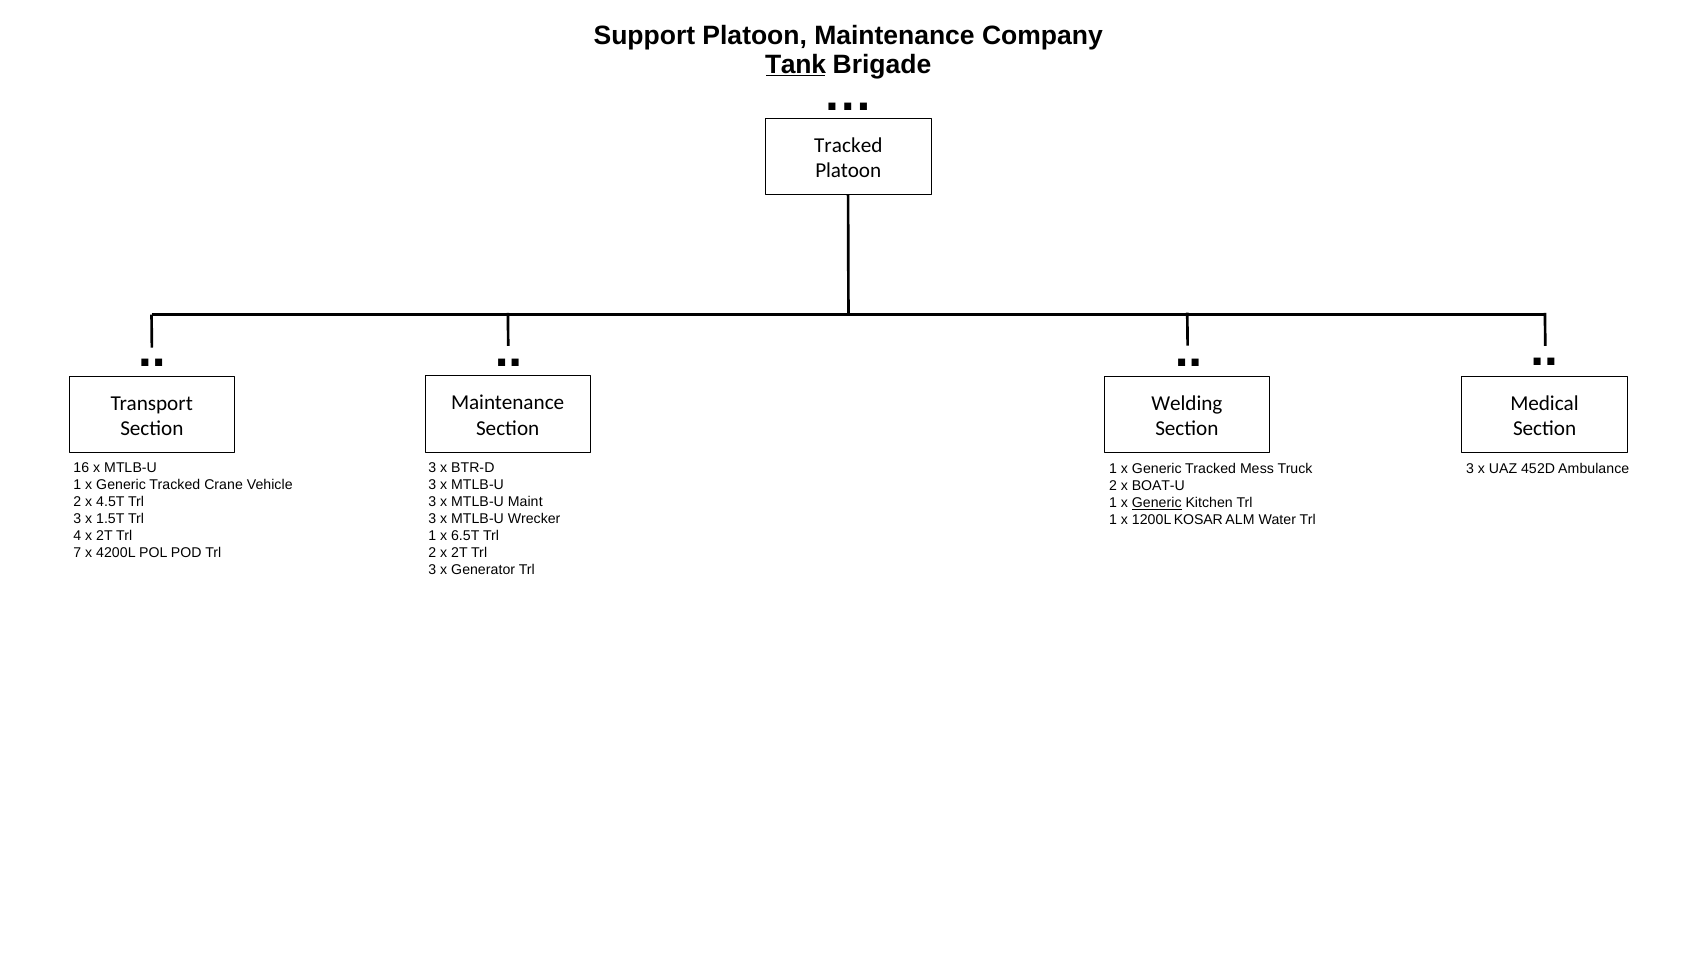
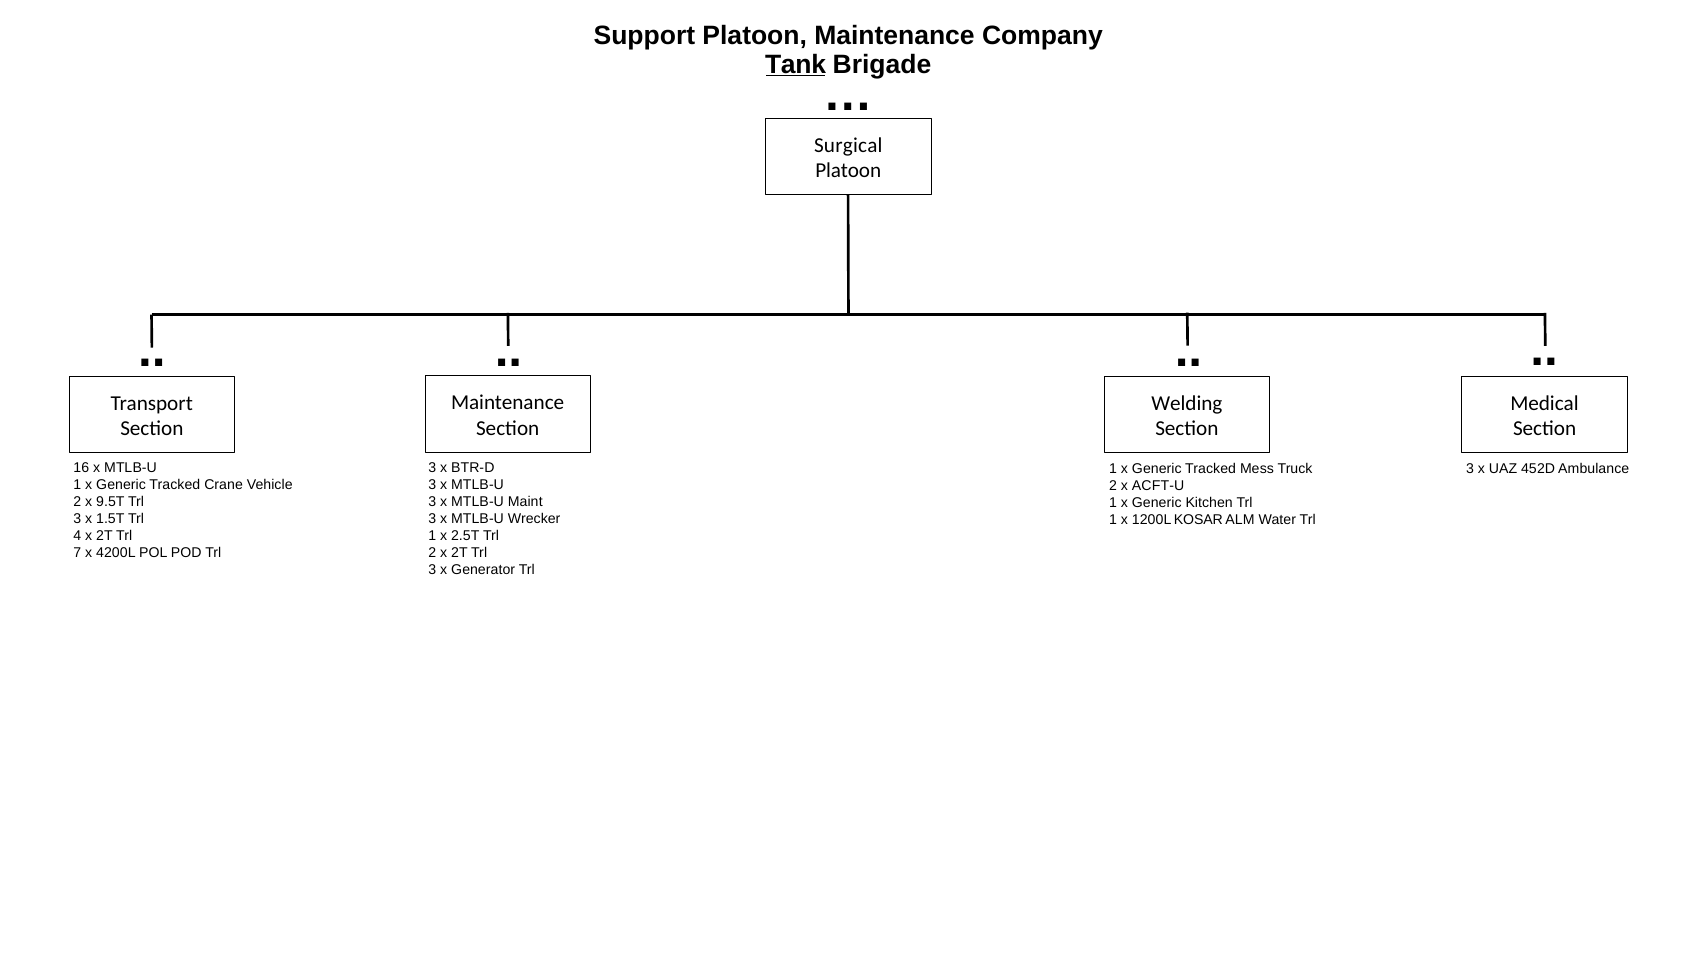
Tracked at (848, 145): Tracked -> Surgical
BOAT-U: BOAT-U -> ACFT-U
4.5T: 4.5T -> 9.5T
Generic at (1157, 503) underline: present -> none
6.5T: 6.5T -> 2.5T
